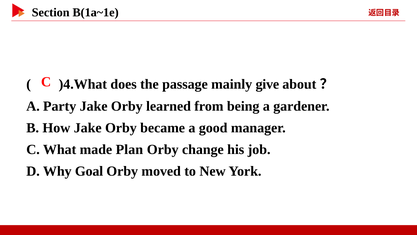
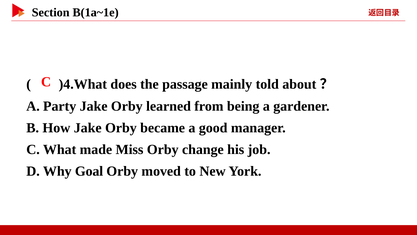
give: give -> told
Plan: Plan -> Miss
